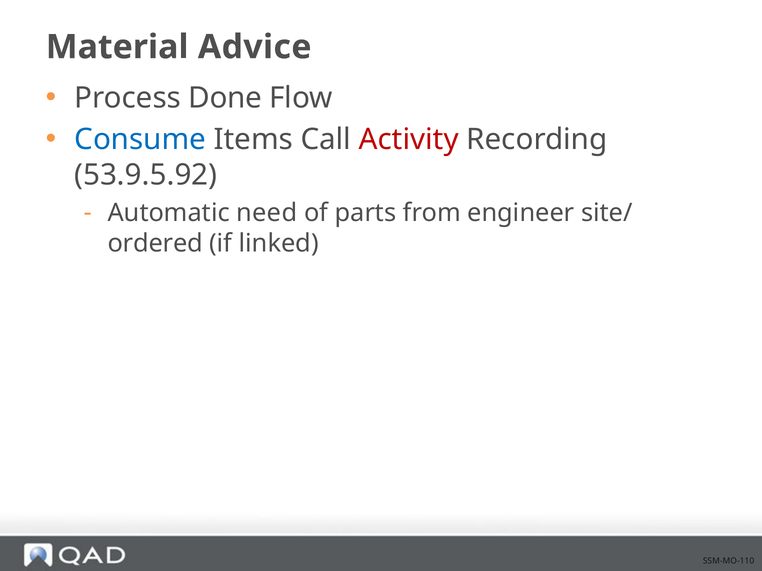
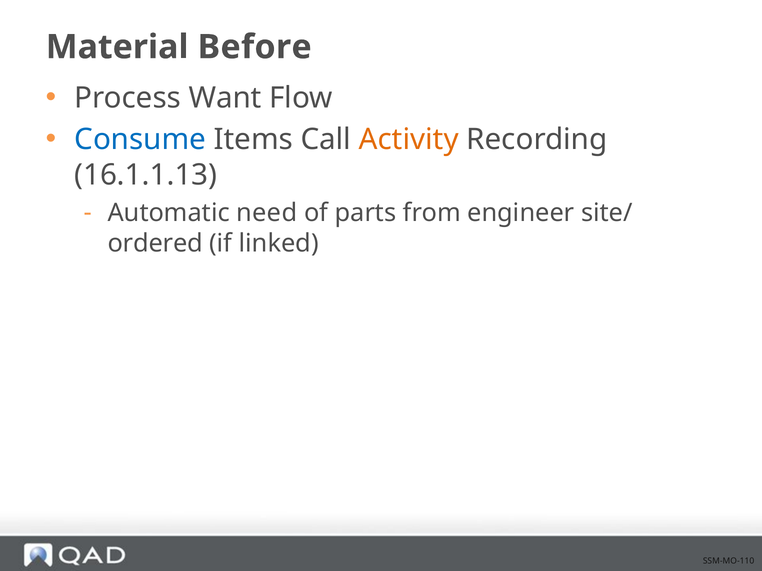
Advice: Advice -> Before
Done: Done -> Want
Activity colour: red -> orange
53.9.5.92: 53.9.5.92 -> 16.1.1.13
